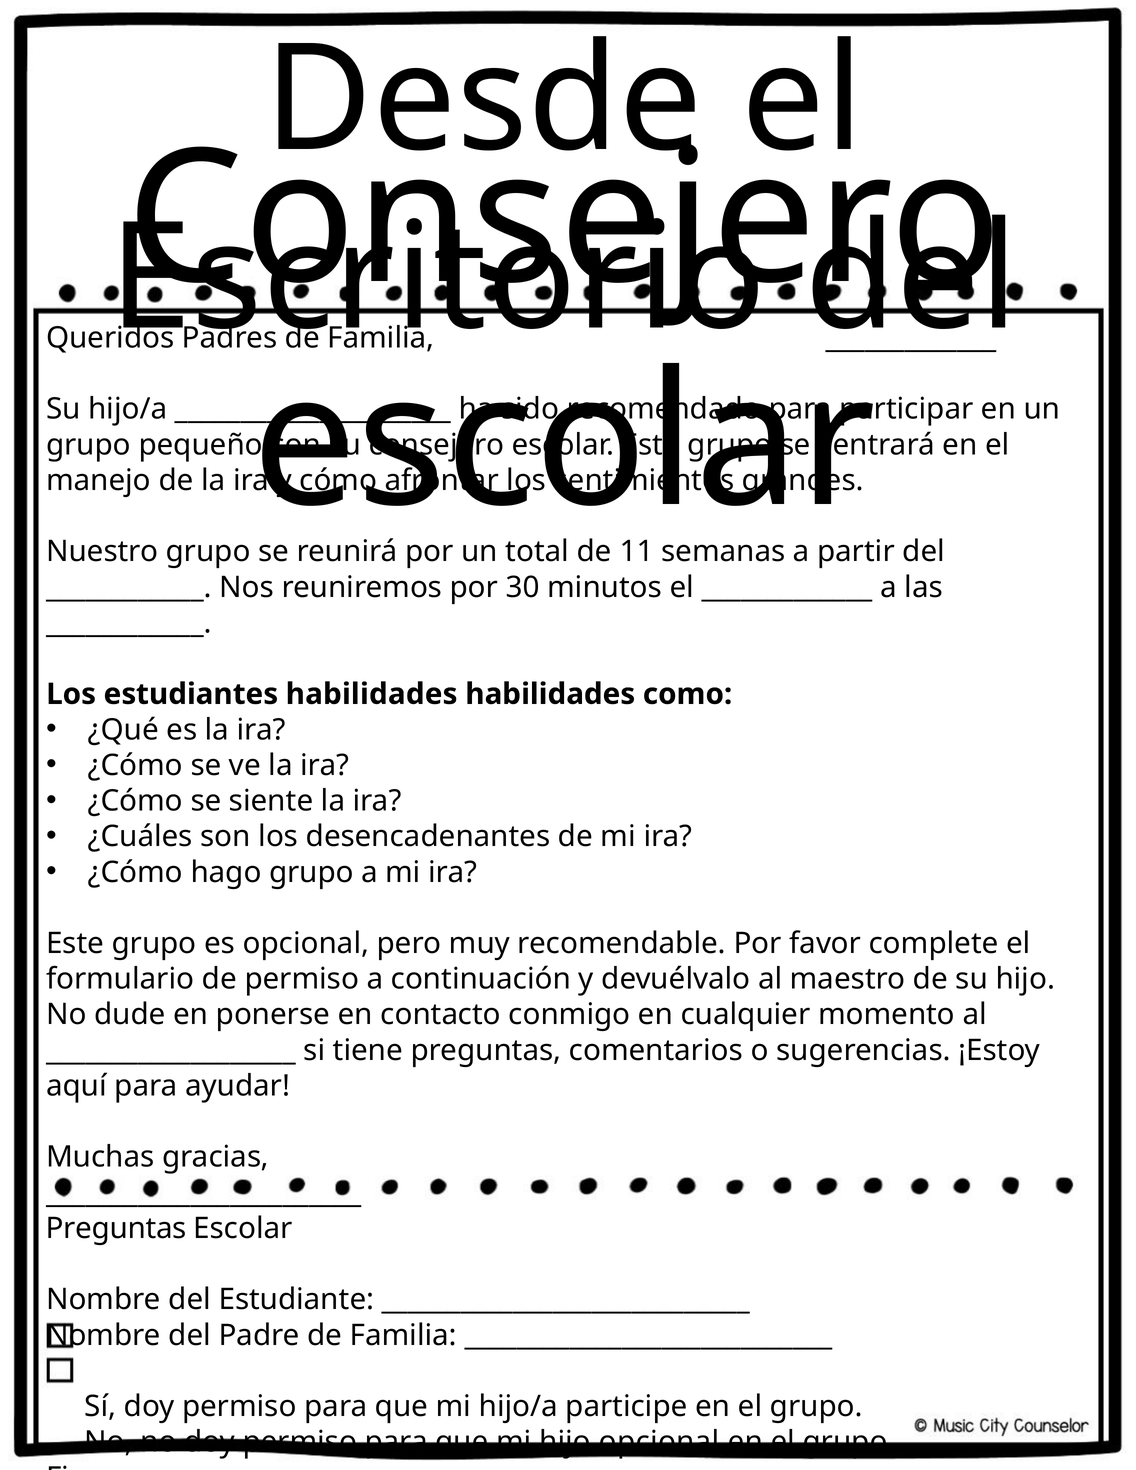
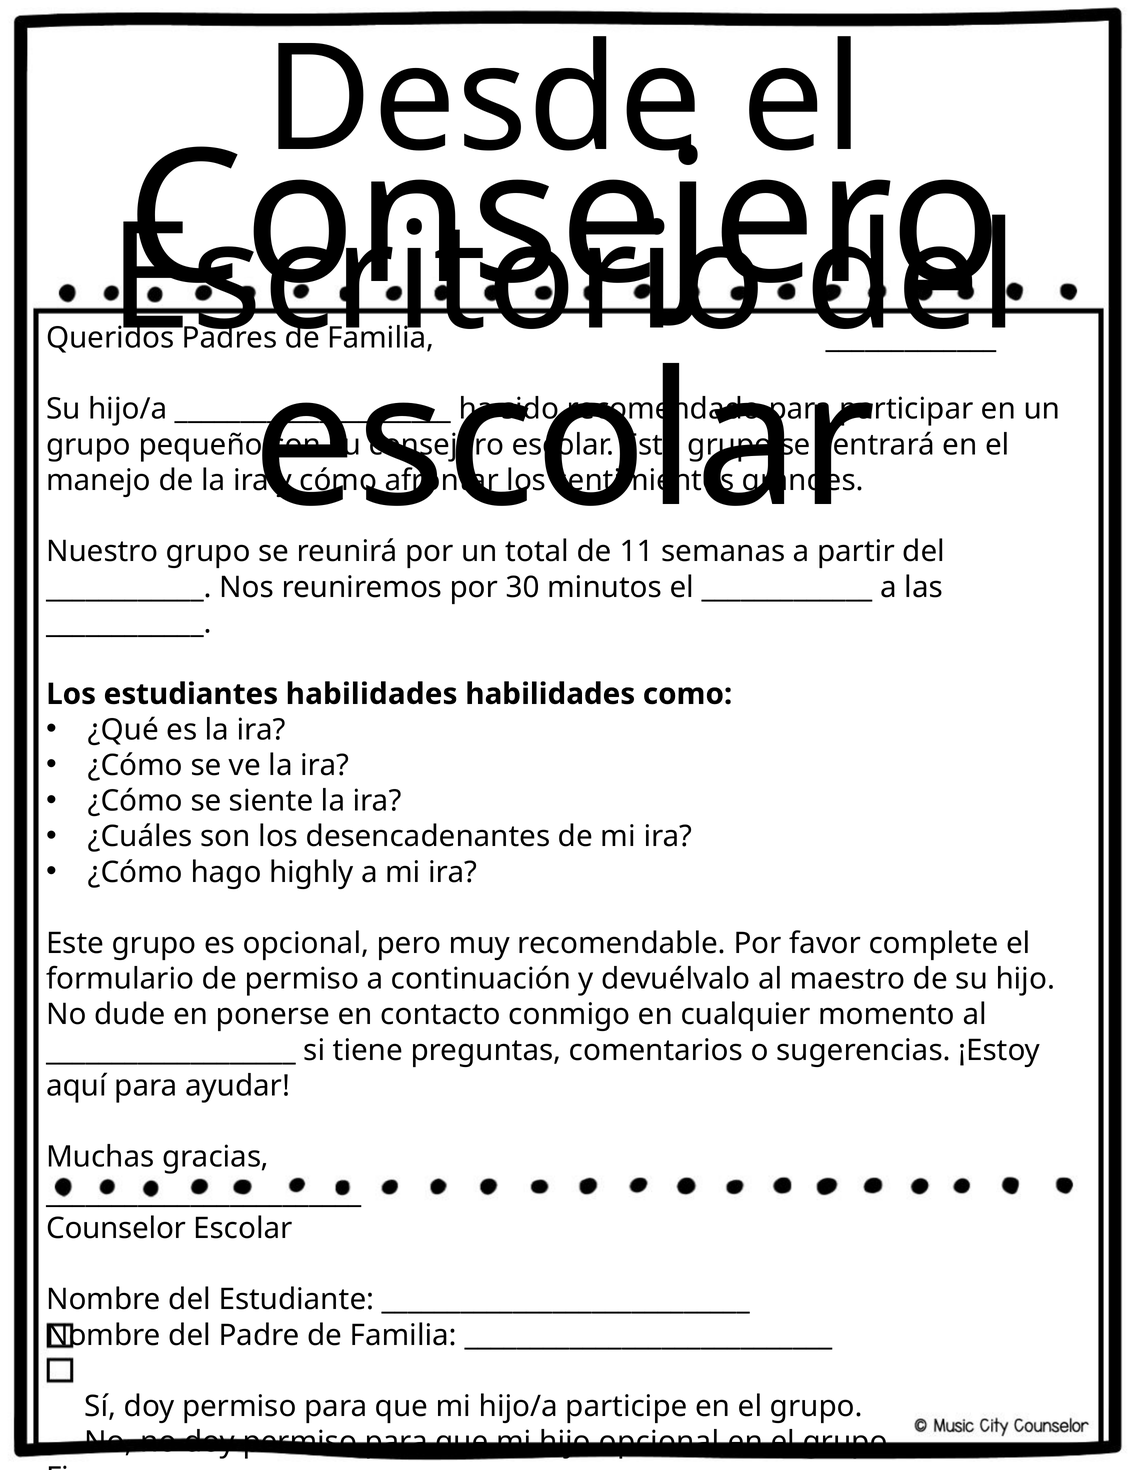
hago grupo: grupo -> highly
Preguntas at (116, 1228): Preguntas -> Counselor
